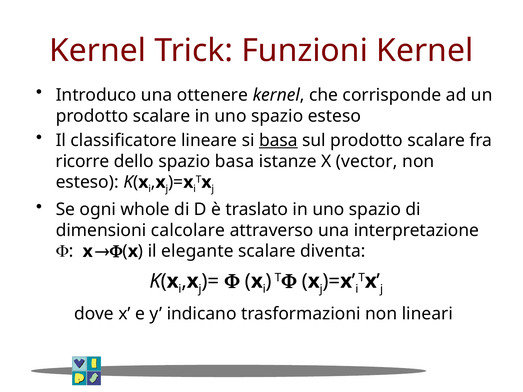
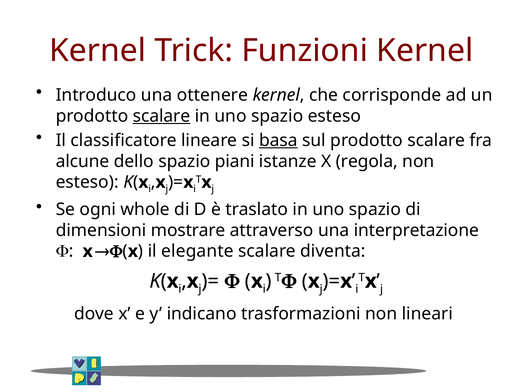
scalare at (162, 116) underline: none -> present
ricorre: ricorre -> alcune
spazio basa: basa -> piani
vector: vector -> regola
calcolare: calcolare -> mostrare
